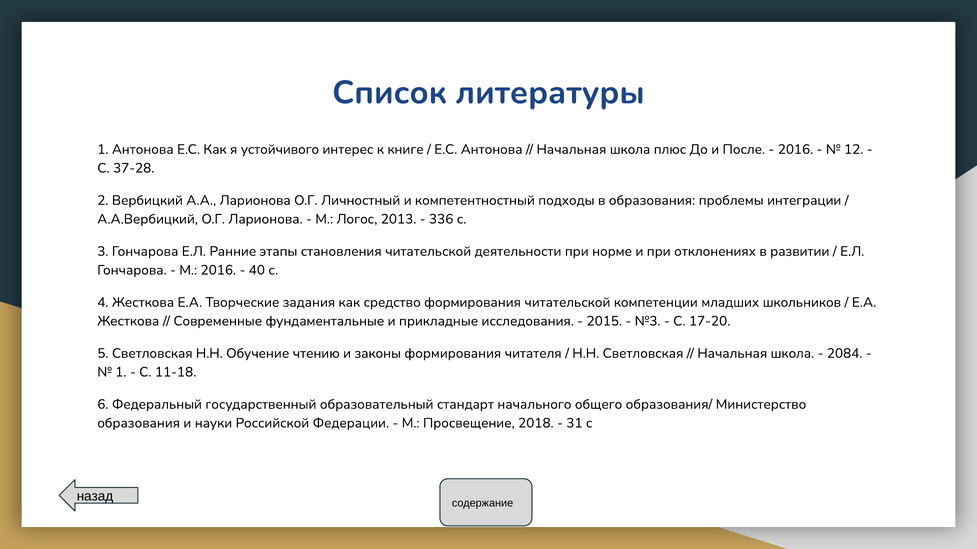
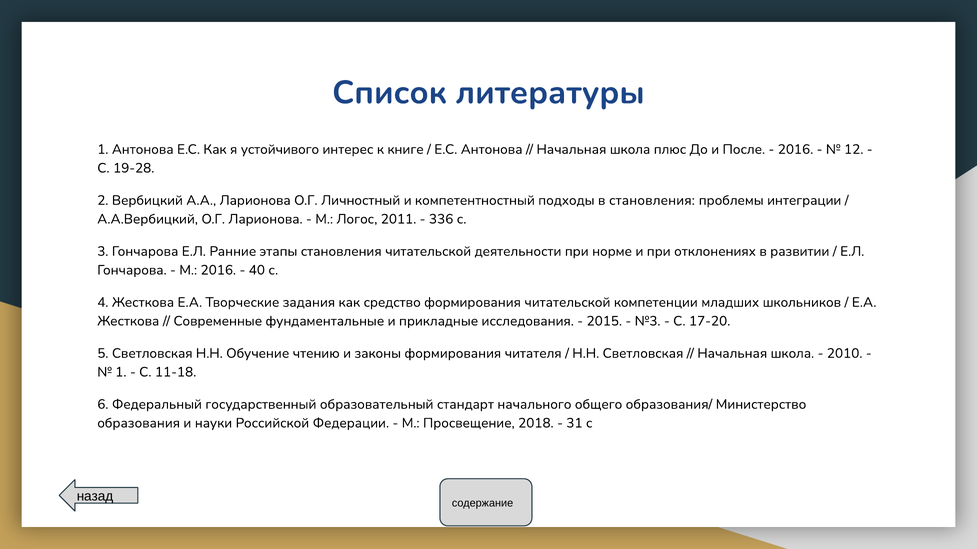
37-28: 37-28 -> 19-28
в образования: образования -> становления
2013: 2013 -> 2011
2084: 2084 -> 2010
